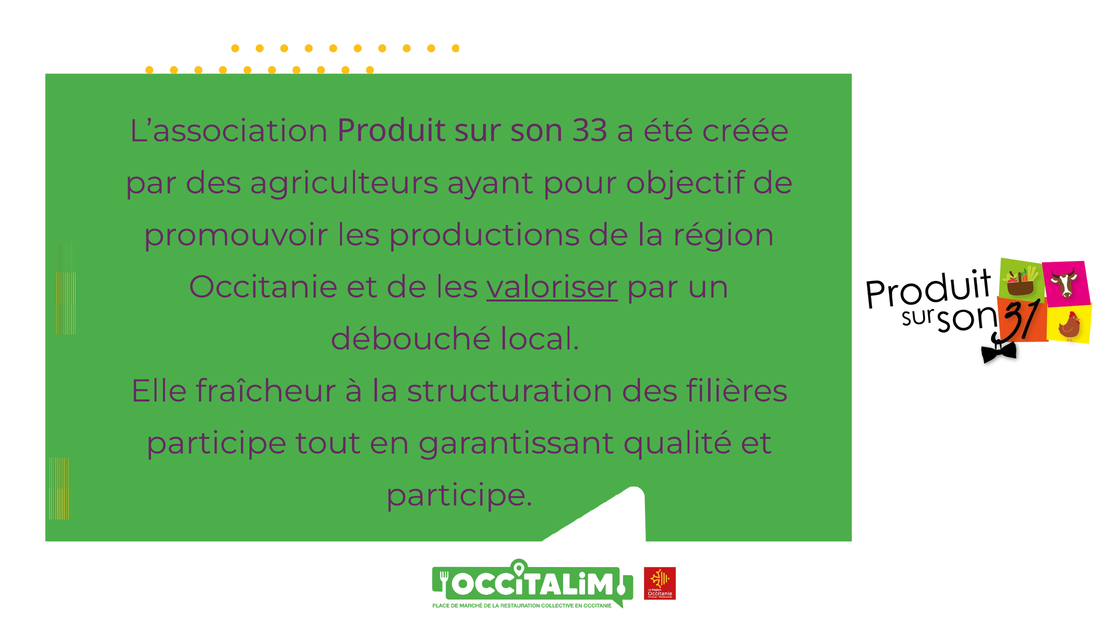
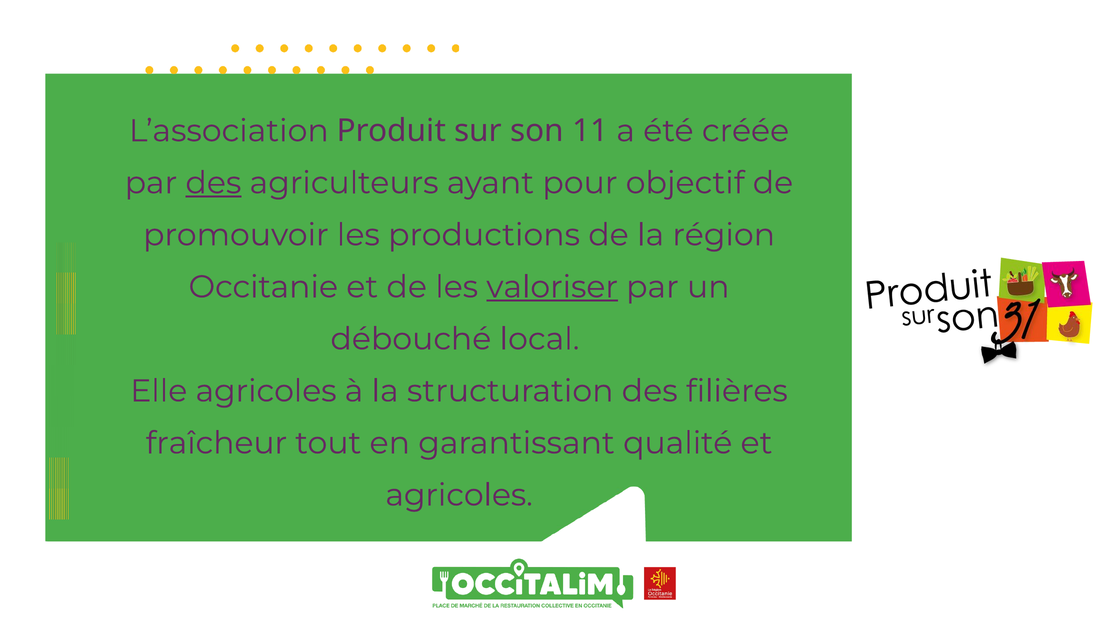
33: 33 -> 11
des at (213, 183) underline: none -> present
Elle fraîcheur: fraîcheur -> agricoles
participe at (216, 443): participe -> fraîcheur
participe at (459, 495): participe -> agricoles
